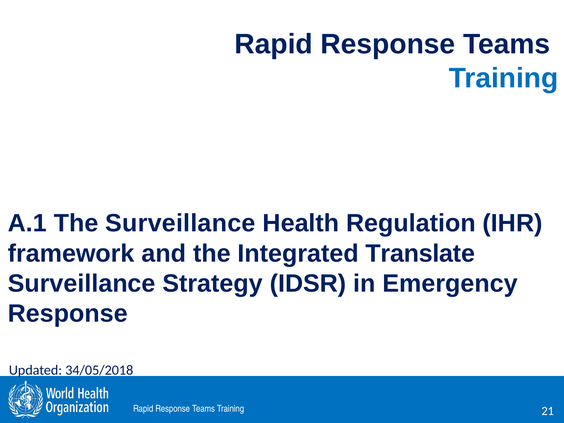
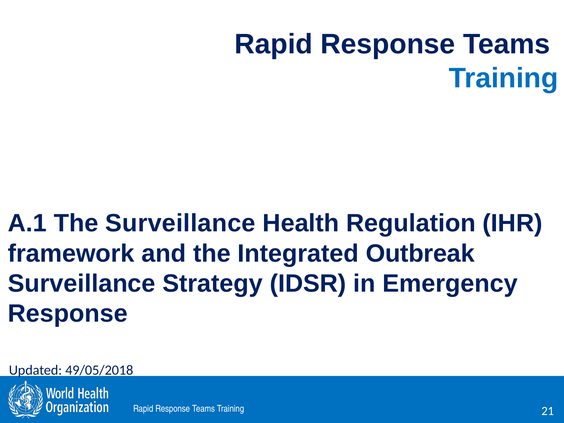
Translate: Translate -> Outbreak
34/05/2018: 34/05/2018 -> 49/05/2018
